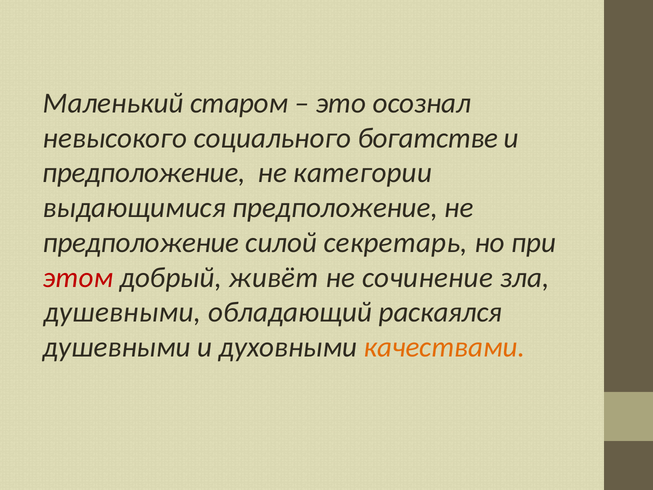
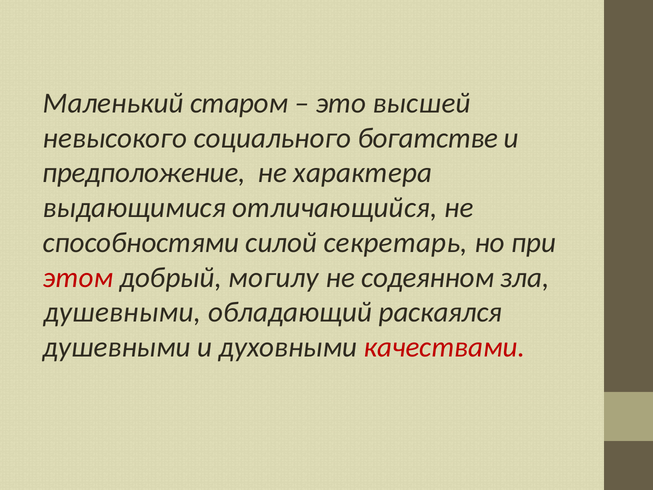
осознал: осознал -> высшей
категории: категории -> характера
выдающимися предположение: предположение -> отличающийся
предположение at (141, 242): предположение -> способностями
живёт: живёт -> могилу
сочинение: сочинение -> содеянном
качествами colour: orange -> red
